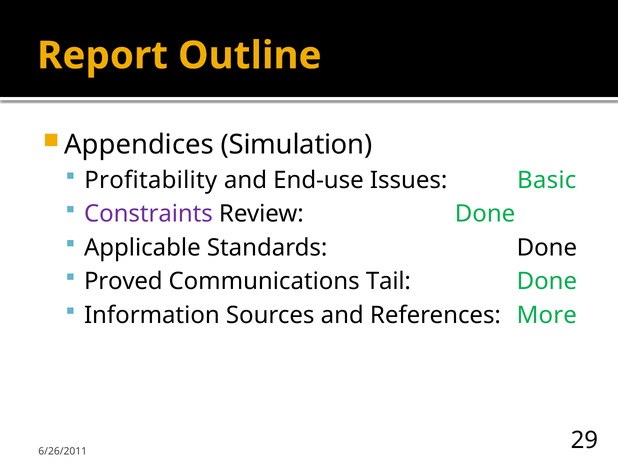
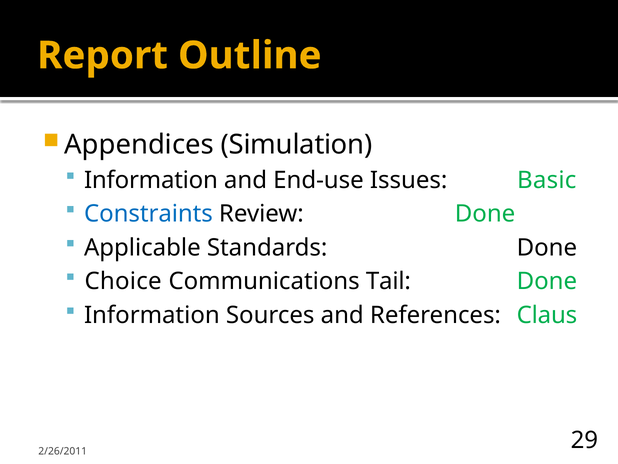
Profitability at (151, 180): Profitability -> Information
Constraints colour: purple -> blue
Proved: Proved -> Choice
More: More -> Claus
6/26/2011: 6/26/2011 -> 2/26/2011
